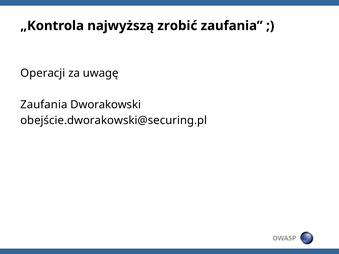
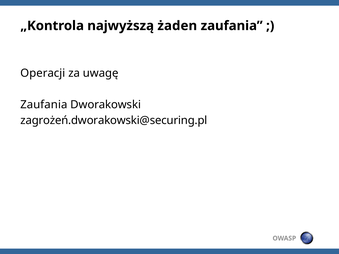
zrobić: zrobić -> żaden
obejście.dworakowski@securing.pl: obejście.dworakowski@securing.pl -> zagrożeń.dworakowski@securing.pl
